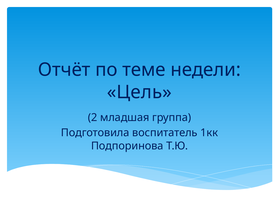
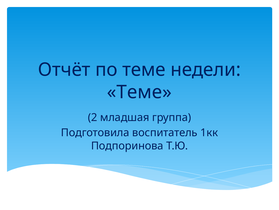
Цель at (139, 92): Цель -> Теме
